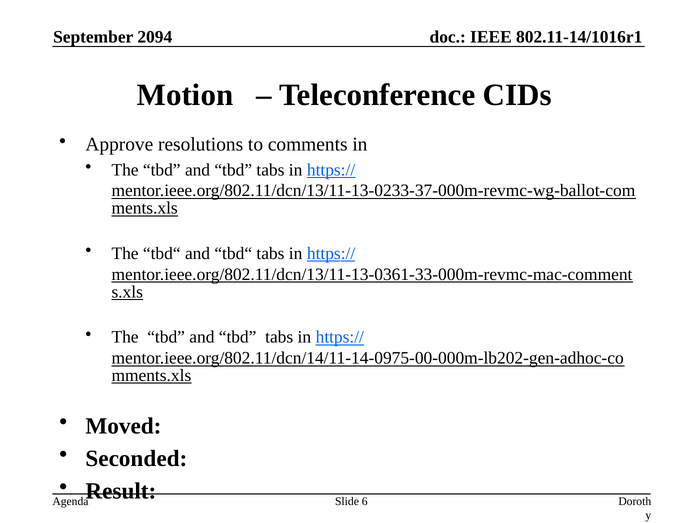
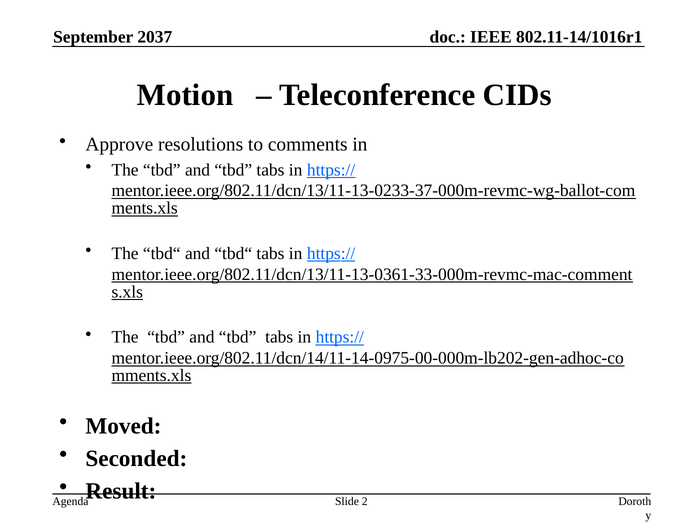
2094: 2094 -> 2037
6: 6 -> 2
